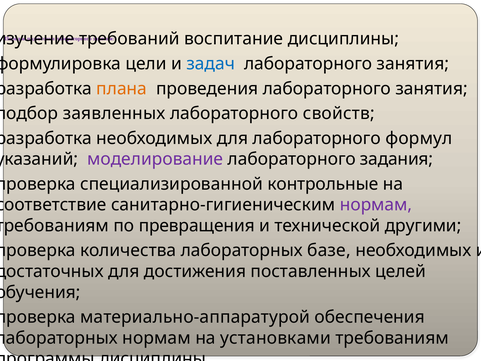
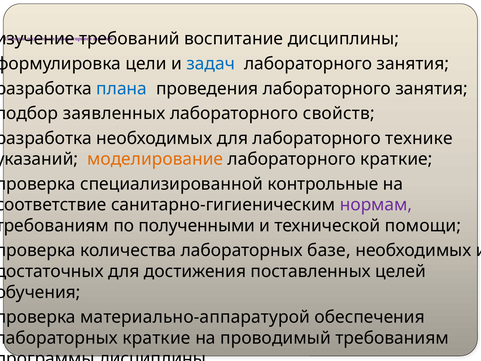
плана colour: orange -> blue
формул: формул -> технике
моделирование colour: purple -> orange
лабораторного задания: задания -> краткие
превращения: превращения -> полученными
другими: другими -> помощи
нормам at (157, 338): нормам -> краткие
установками: установками -> проводимый
